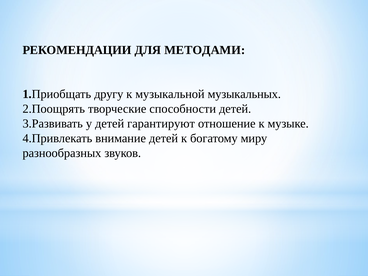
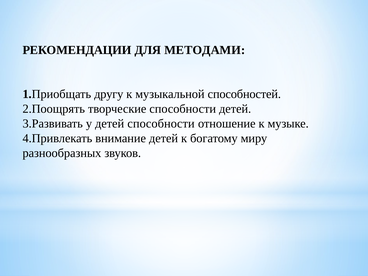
музыкальных: музыкальных -> способностей
детей гарантируют: гарантируют -> способности
